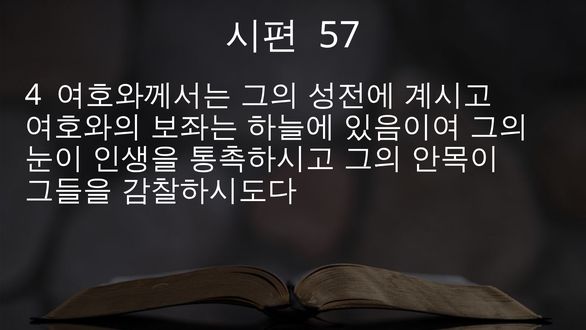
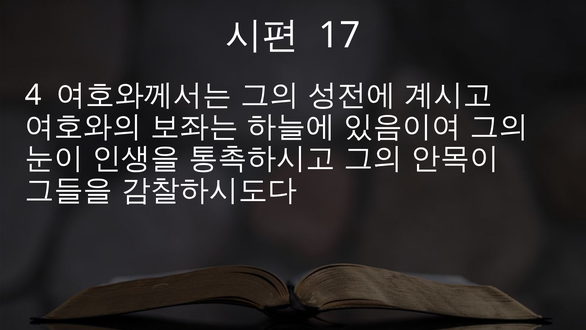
57: 57 -> 17
